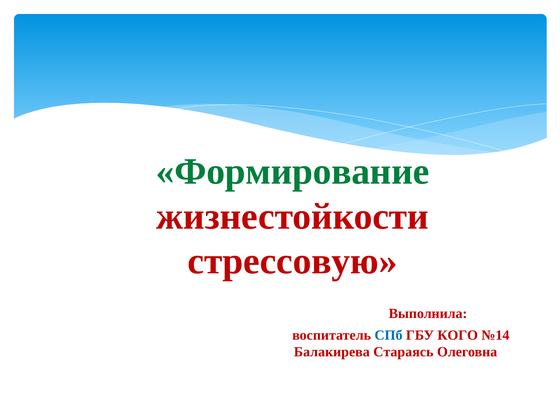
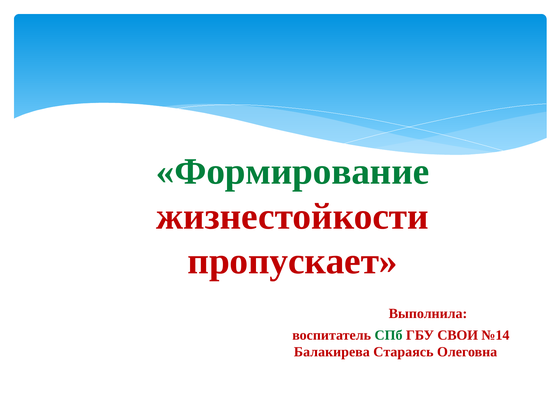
стрессовую: стрессовую -> пропускает
СПб colour: blue -> green
КОГО: КОГО -> СВОИ
